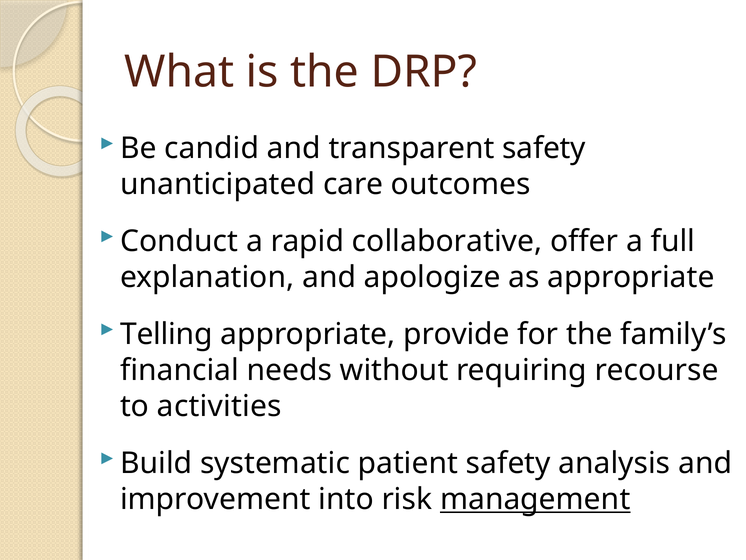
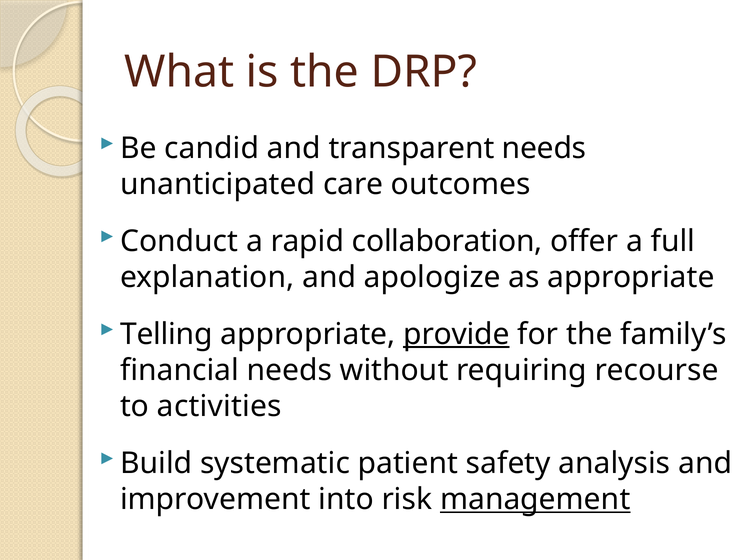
transparent safety: safety -> needs
collaborative: collaborative -> collaboration
provide underline: none -> present
